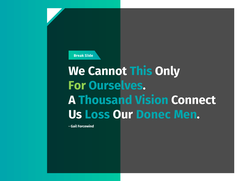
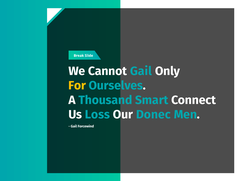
Cannot This: This -> Gail
For colour: light green -> yellow
Vision: Vision -> Smart
